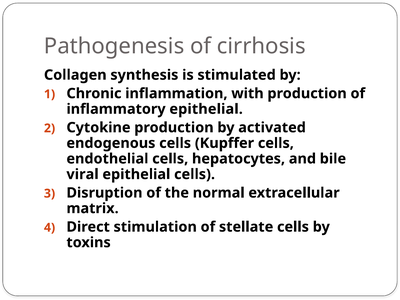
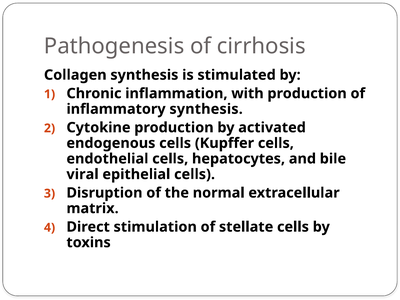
inflammatory epithelial: epithelial -> synthesis
